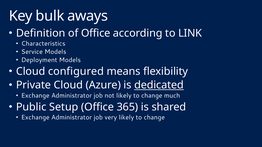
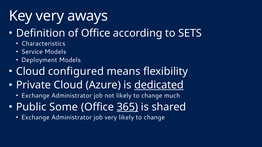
Key bulk: bulk -> very
LINK: LINK -> SETS
Setup: Setup -> Some
365 underline: none -> present
